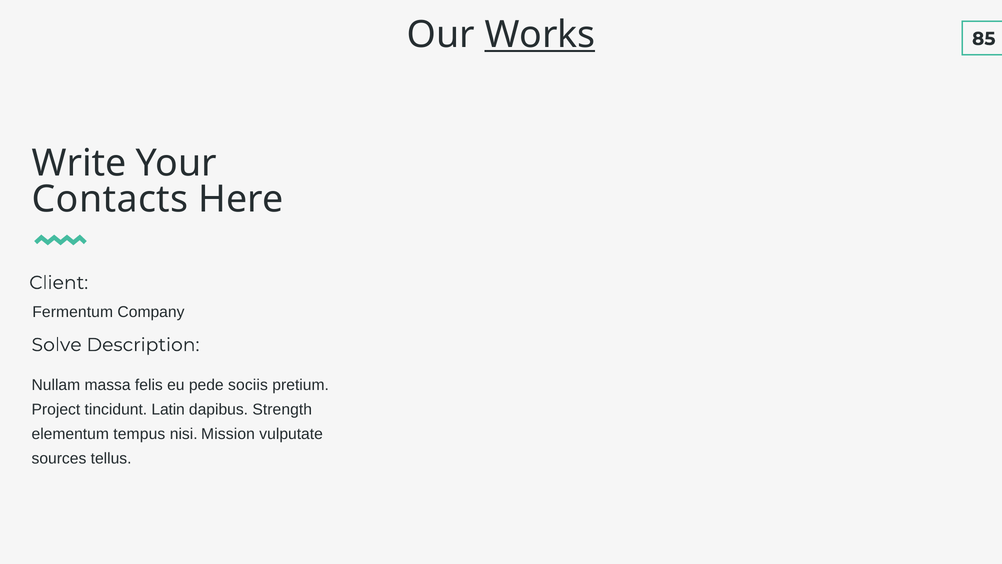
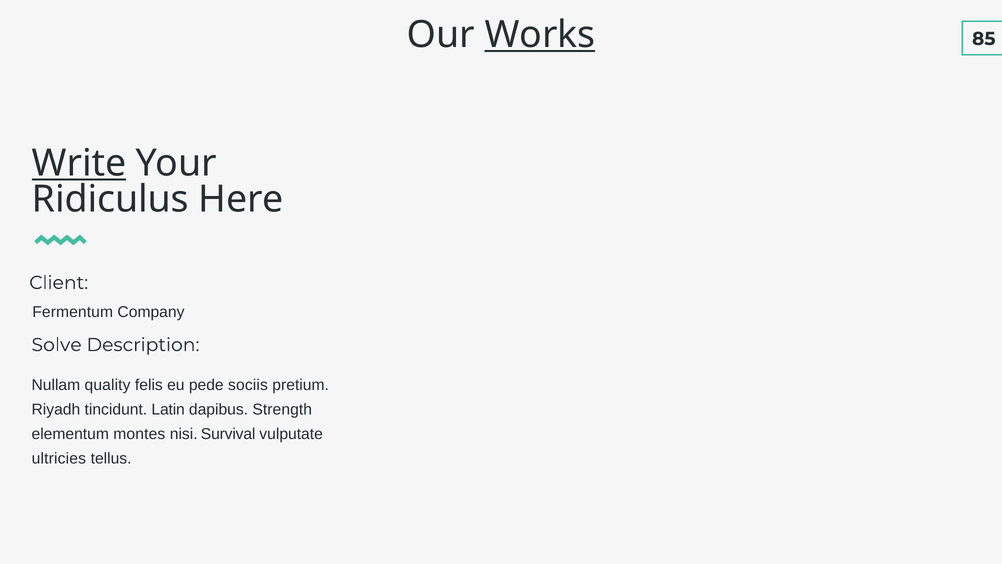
Write underline: none -> present
Contacts: Contacts -> Ridiculus
massa: massa -> quality
Project: Project -> Riyadh
tempus: tempus -> montes
Mission: Mission -> Survival
sources: sources -> ultricies
